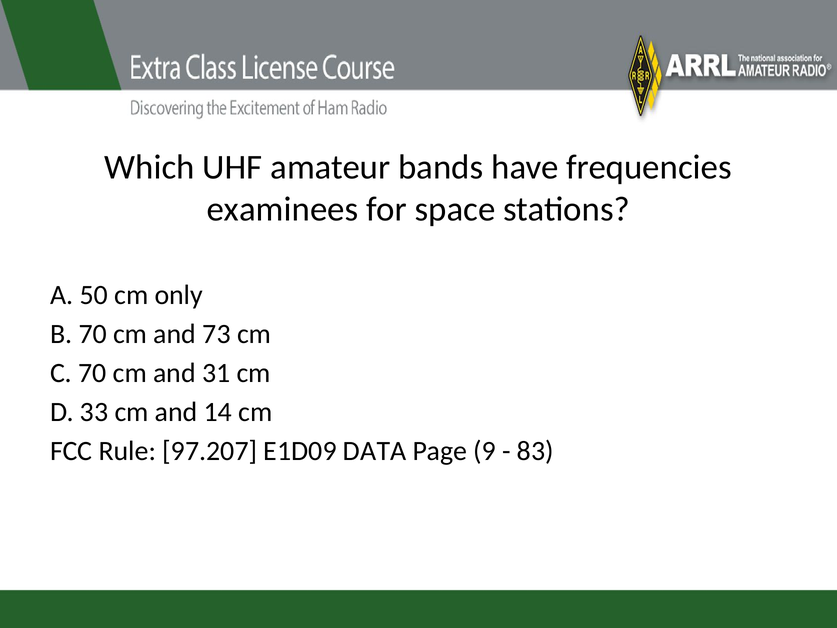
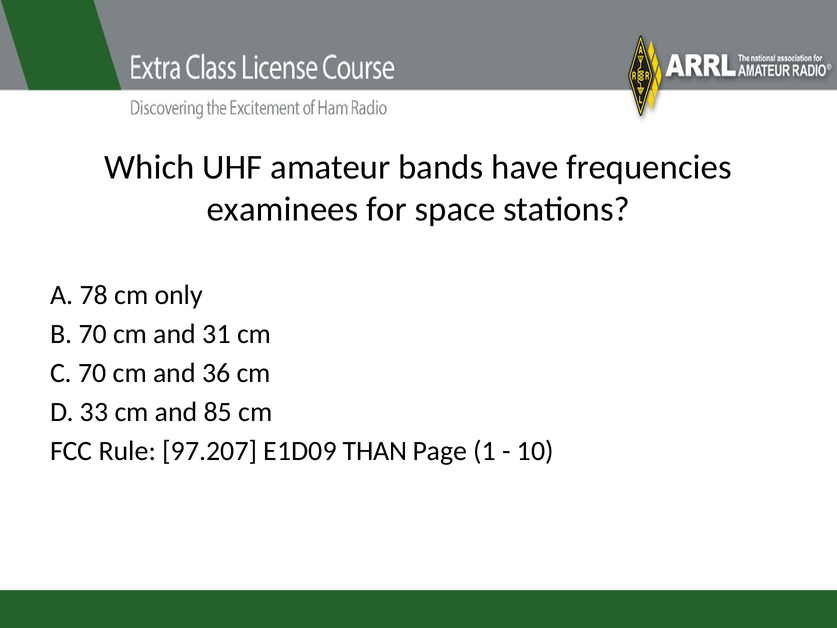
50: 50 -> 78
73: 73 -> 31
31: 31 -> 36
14: 14 -> 85
DATA: DATA -> THAN
9: 9 -> 1
83: 83 -> 10
